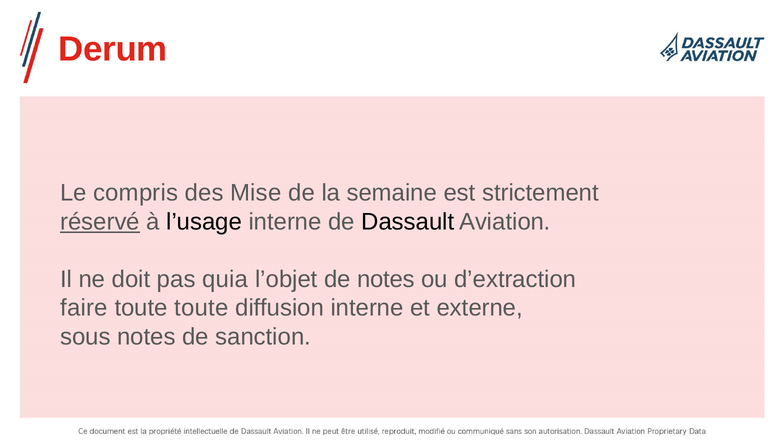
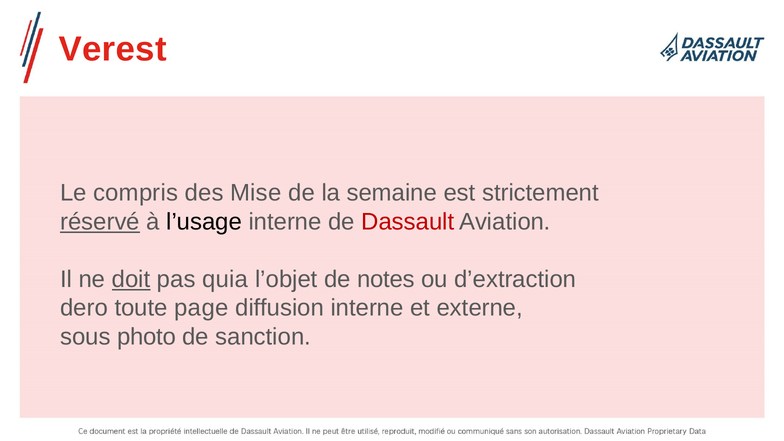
Derum: Derum -> Verest
Dassault colour: black -> red
doit underline: none -> present
faire: faire -> dero
toute toute: toute -> page
sous notes: notes -> photo
